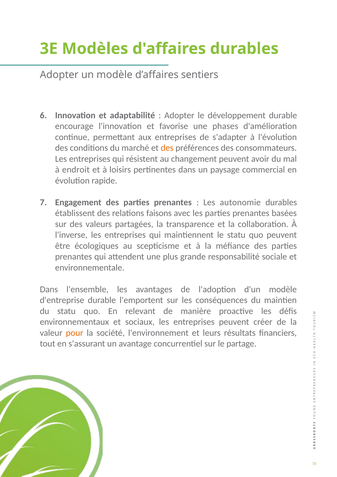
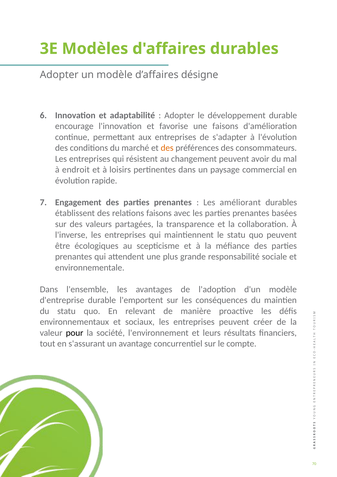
sentiers: sentiers -> désigne
une phases: phases -> faisons
autonomie: autonomie -> améliorant
pour colour: orange -> black
partage: partage -> compte
